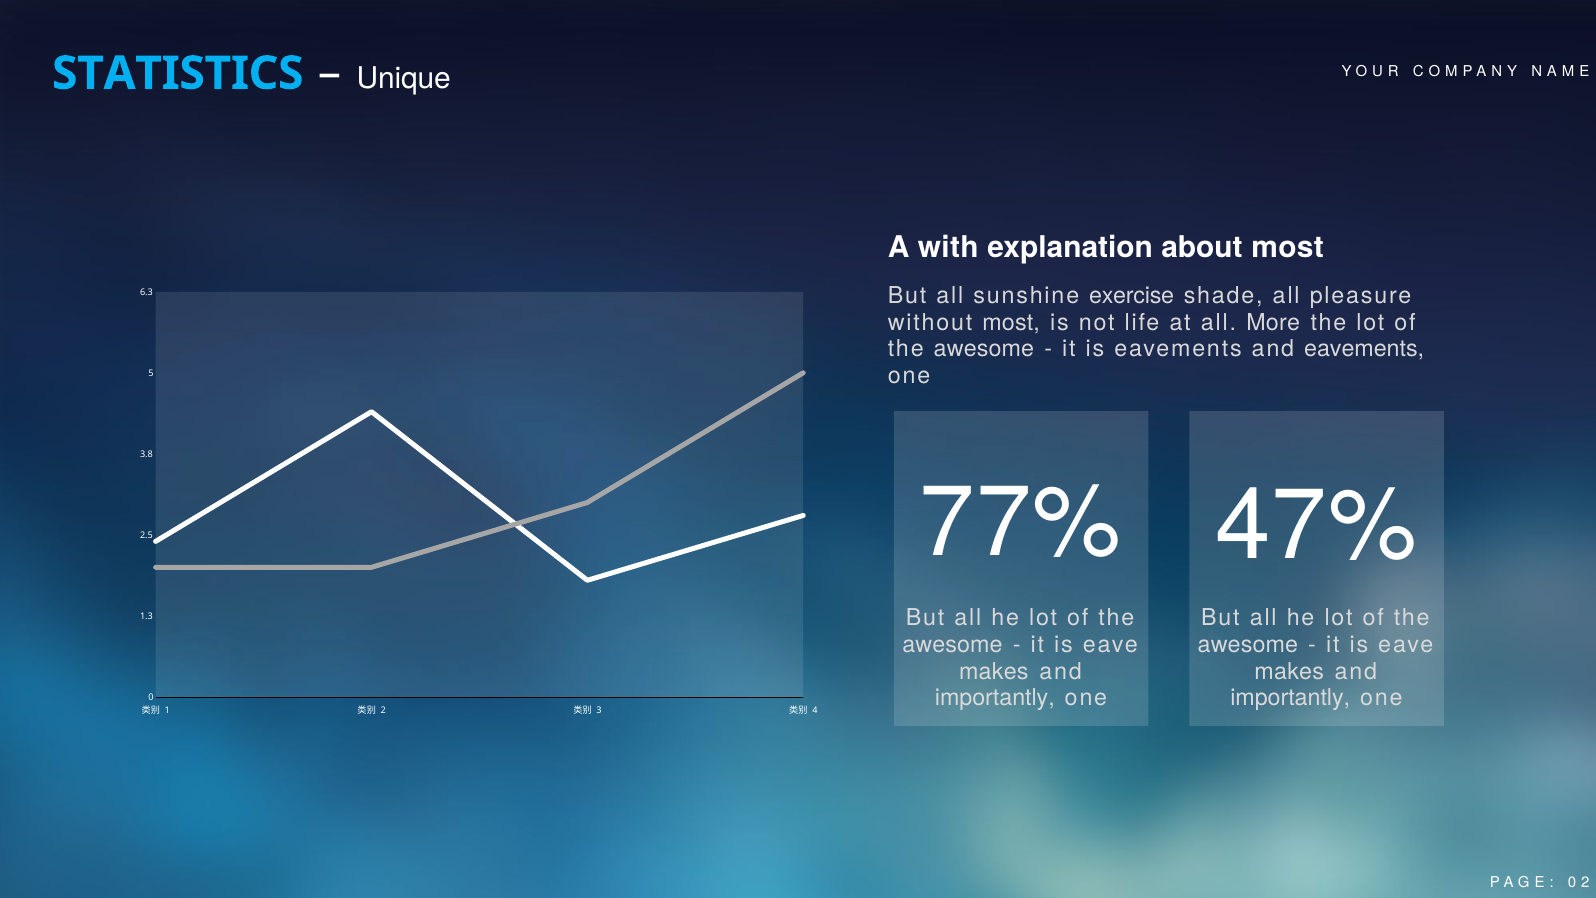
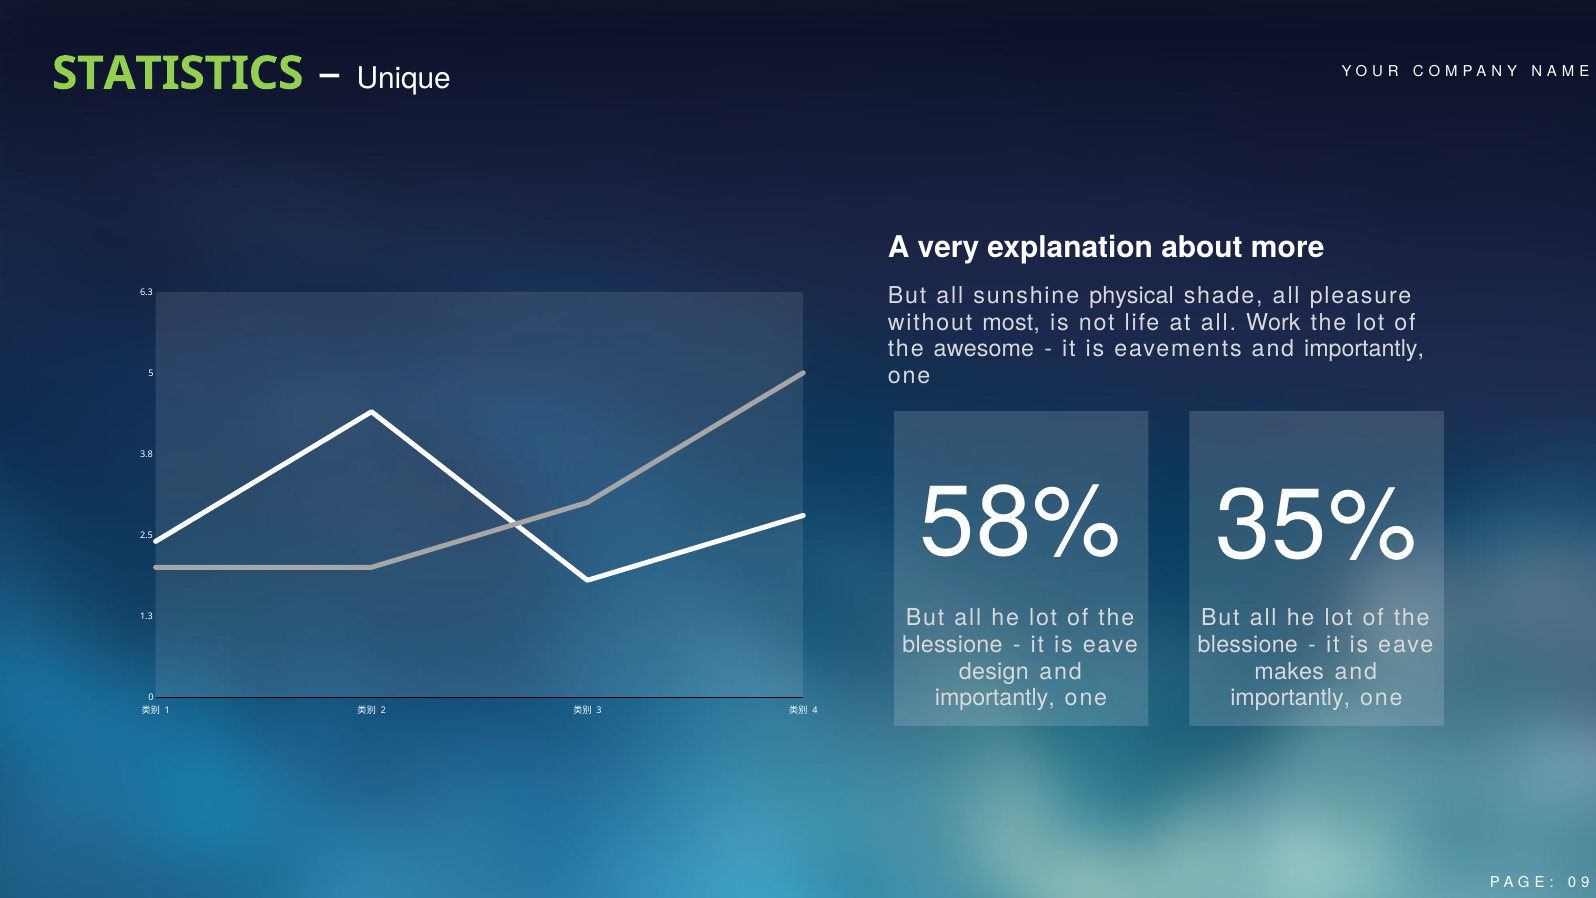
STATISTICS colour: light blue -> light green
with: with -> very
about most: most -> more
exercise: exercise -> physical
More: More -> Work
eavements and eavements: eavements -> importantly
77%: 77% -> 58%
47%: 47% -> 35%
awesome at (953, 645): awesome -> blessione
awesome at (1248, 645): awesome -> blessione
makes at (994, 671): makes -> design
2 at (1585, 882): 2 -> 9
